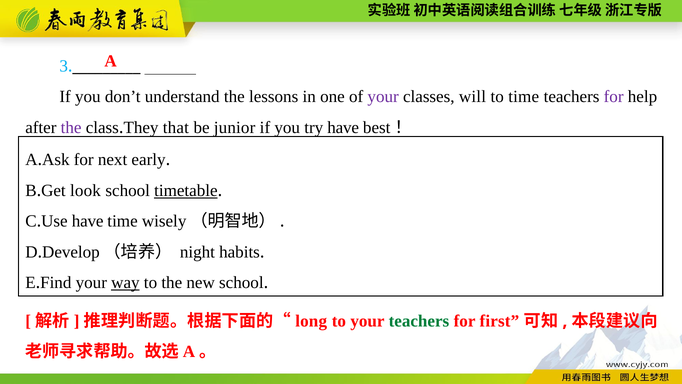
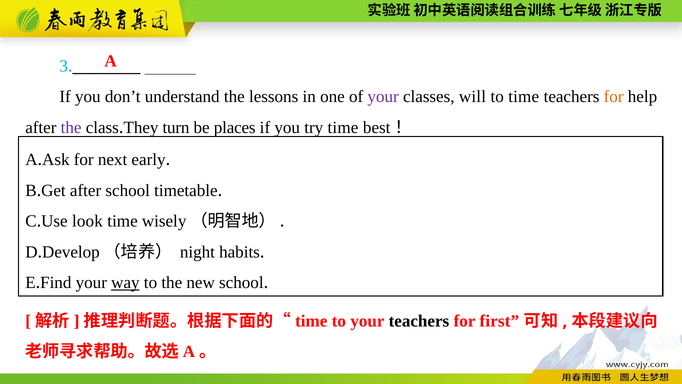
for at (614, 97) colour: purple -> orange
that: that -> turn
junior: junior -> places
try have: have -> time
look at (85, 190): look -> after
timetable underline: present -> none
have at (88, 221): have -> look
long at (311, 321): long -> time
teachers at (419, 321) colour: green -> black
